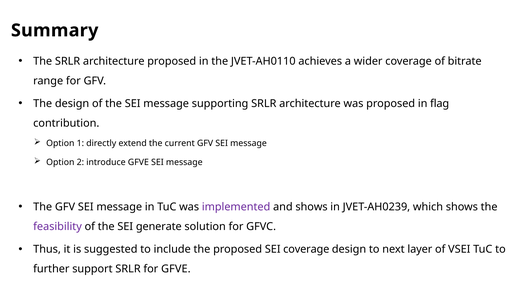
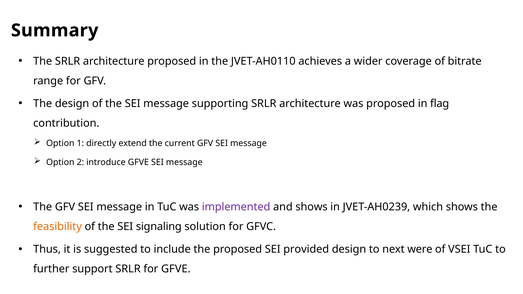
feasibility colour: purple -> orange
generate: generate -> signaling
SEI coverage: coverage -> provided
layer: layer -> were
